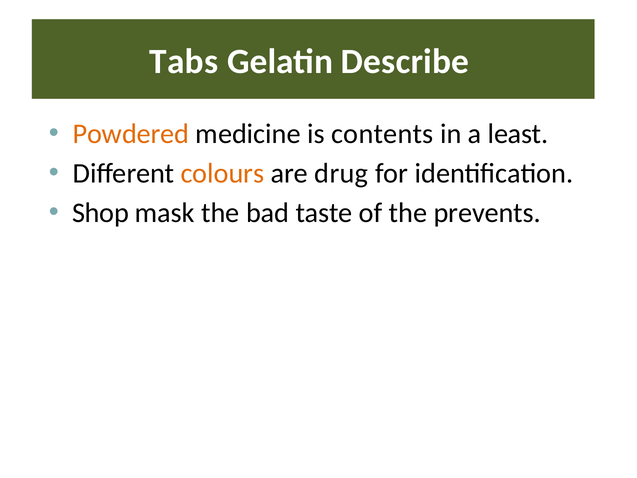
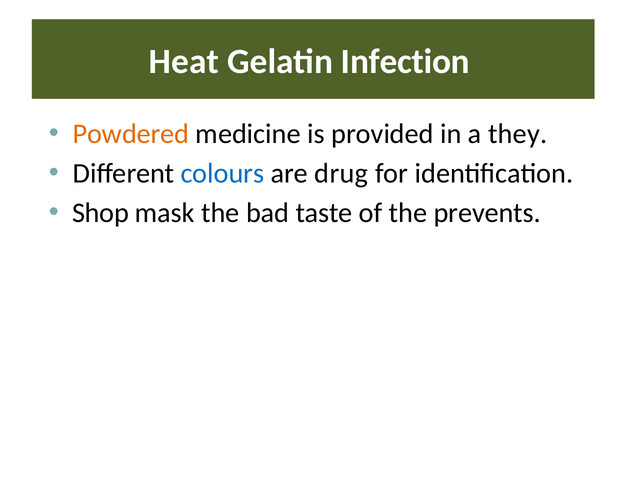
Tabs: Tabs -> Heat
Describe: Describe -> Infection
contents: contents -> provided
least: least -> they
colours colour: orange -> blue
